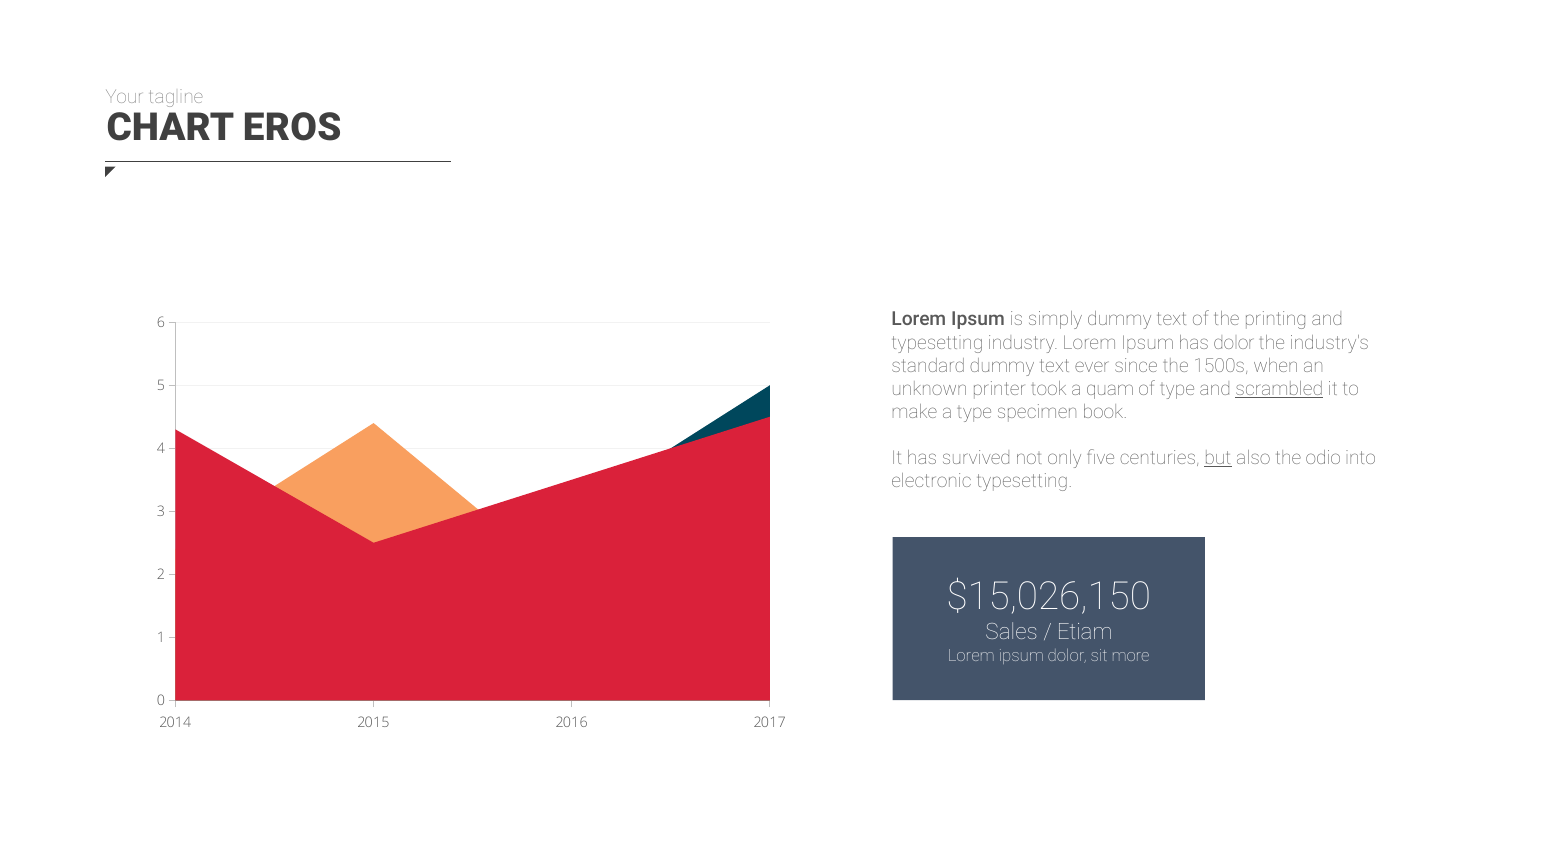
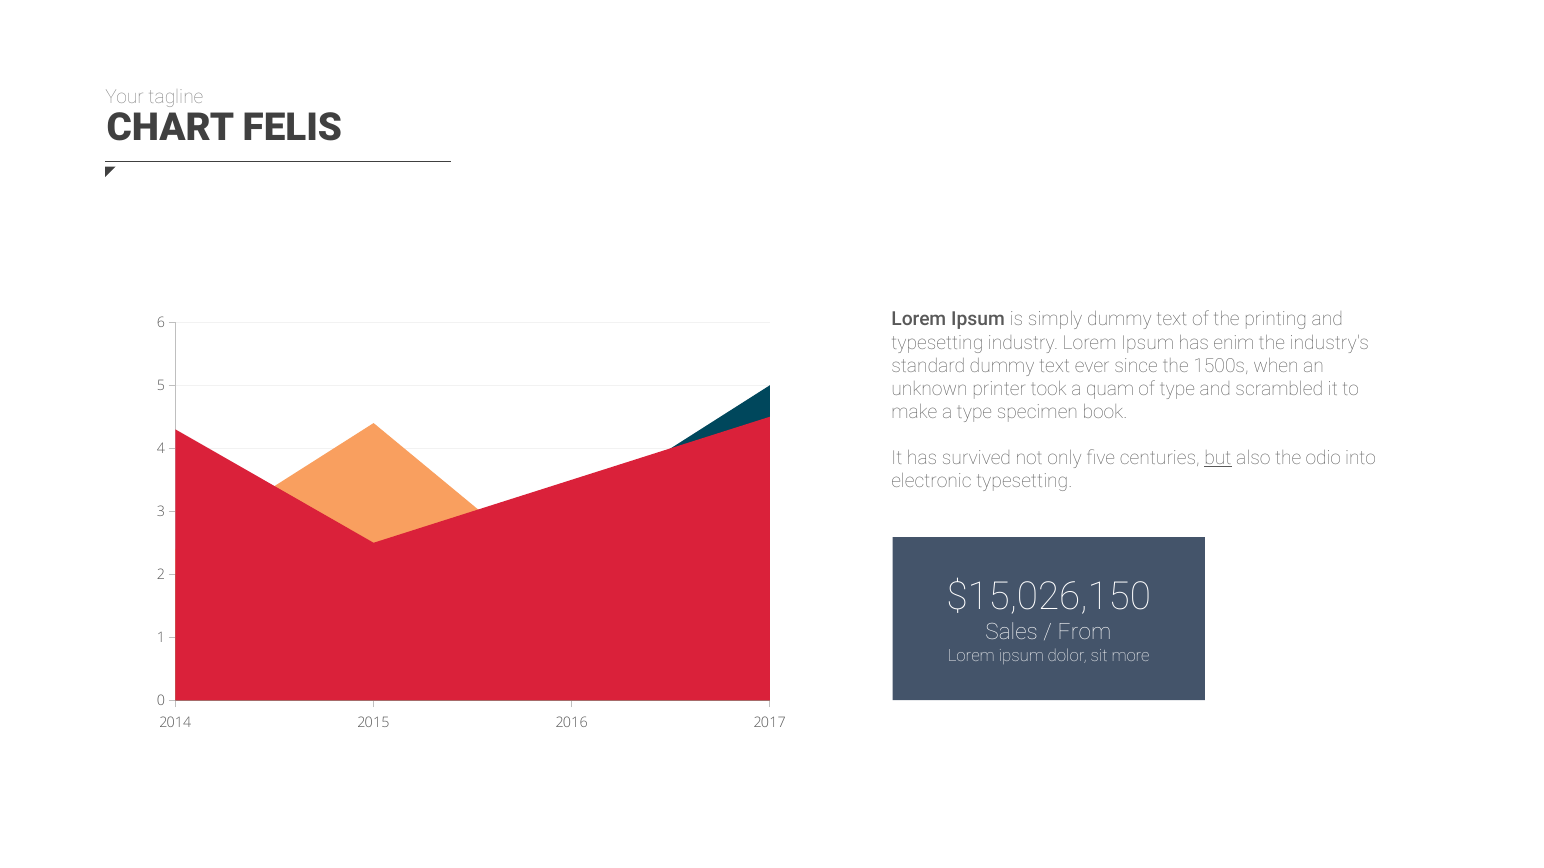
EROS: EROS -> FELIS
has dolor: dolor -> enim
scrambled underline: present -> none
Etiam: Etiam -> From
